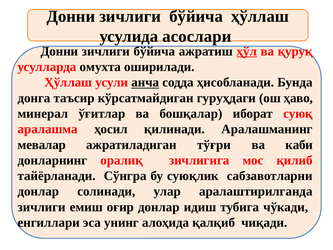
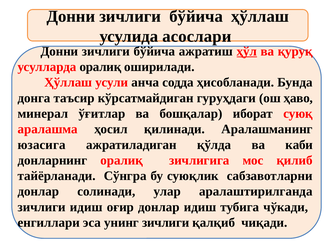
усулларда омухта: омухта -> оралиқ
анча underline: present -> none
мевалар: мевалар -> юзасига
тўғри: тўғри -> қўлда
зичлиги емиш: емиш -> идиш
унинг алоҳида: алоҳида -> зичлиги
